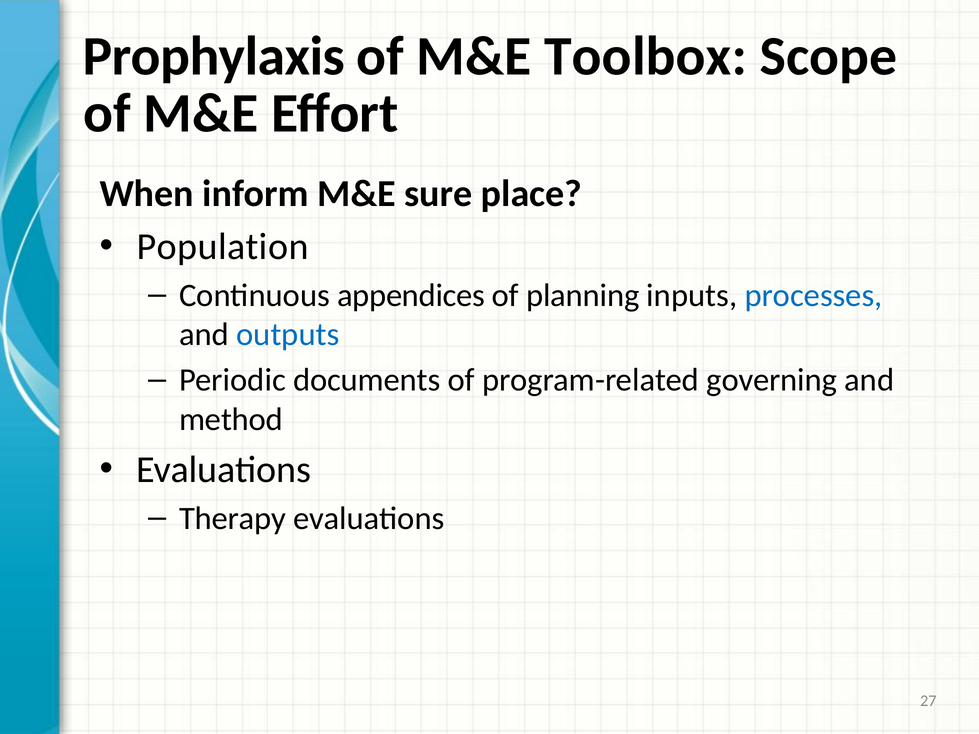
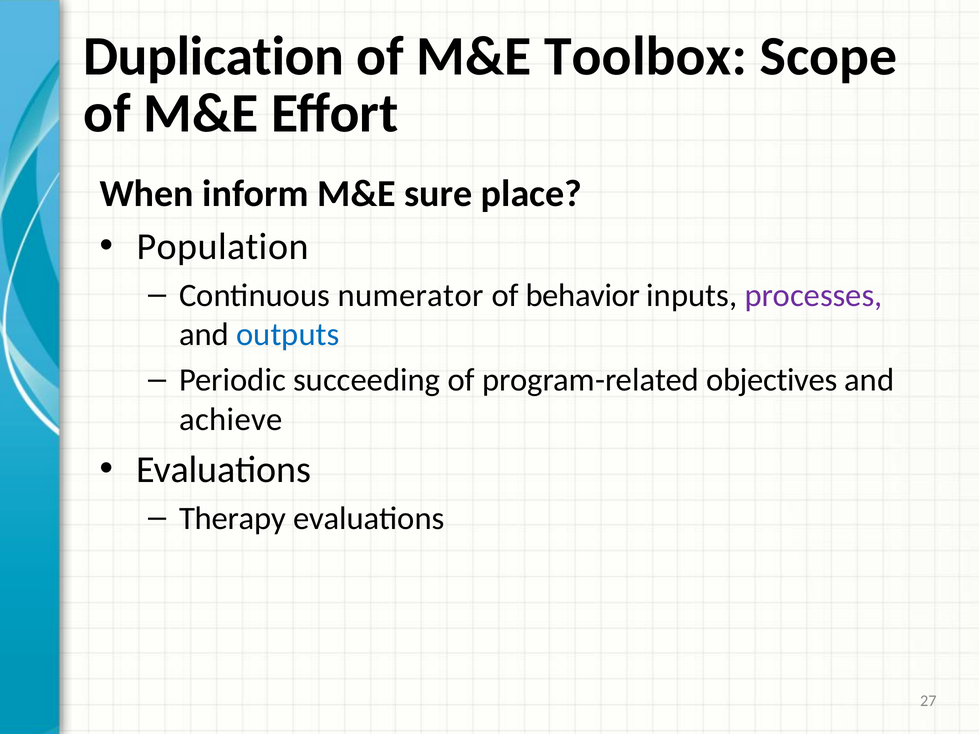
Prophylaxis: Prophylaxis -> Duplication
appendices: appendices -> numerator
planning: planning -> behavior
processes colour: blue -> purple
documents: documents -> succeeding
governing: governing -> objectives
method: method -> achieve
